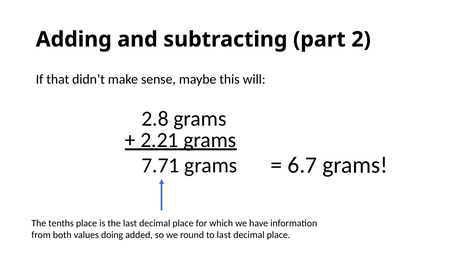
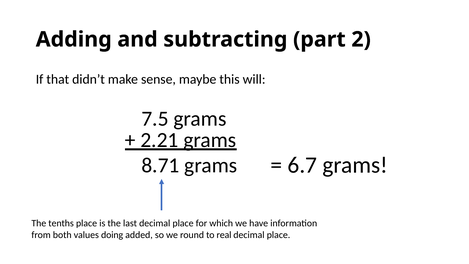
2.8: 2.8 -> 7.5
7.71: 7.71 -> 8.71
to last: last -> real
